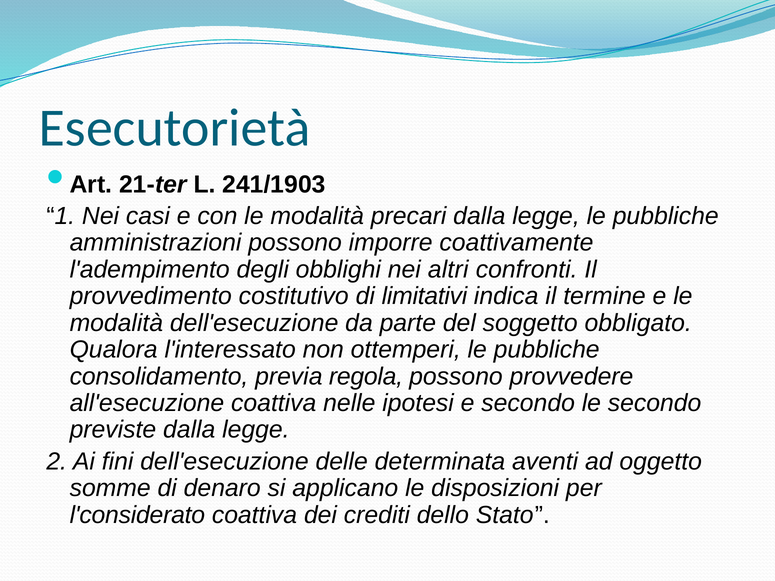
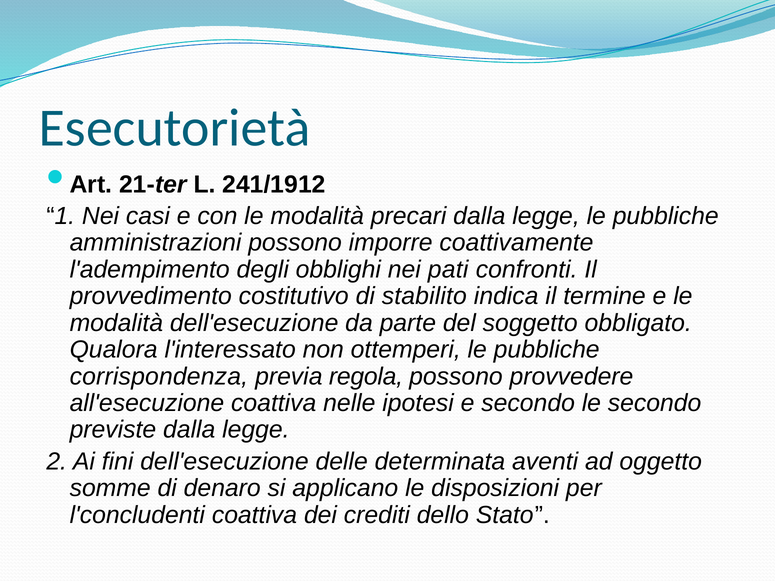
241/1903: 241/1903 -> 241/1912
altri: altri -> pati
limitativi: limitativi -> stabilito
consolidamento: consolidamento -> corrispondenza
l'considerato: l'considerato -> l'concludenti
